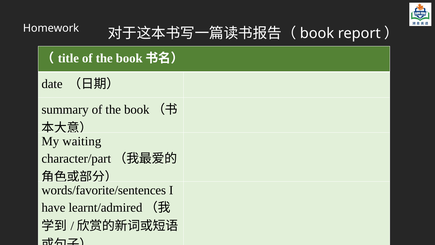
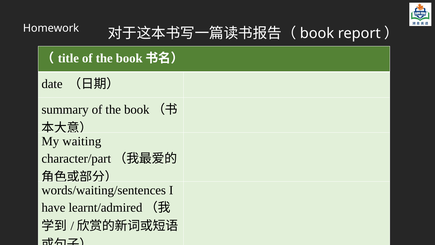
words/favorite/sentences: words/favorite/sentences -> words/waiting/sentences
